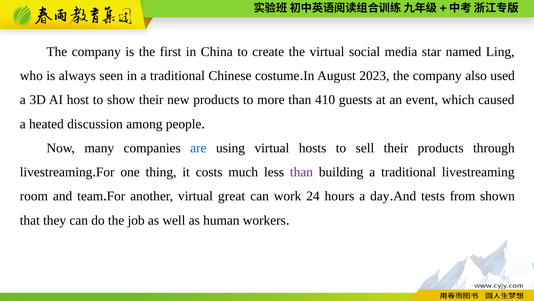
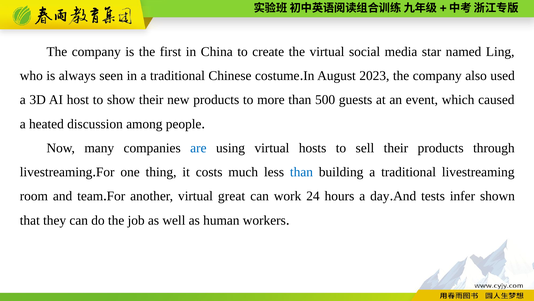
410: 410 -> 500
than at (301, 172) colour: purple -> blue
from: from -> infer
